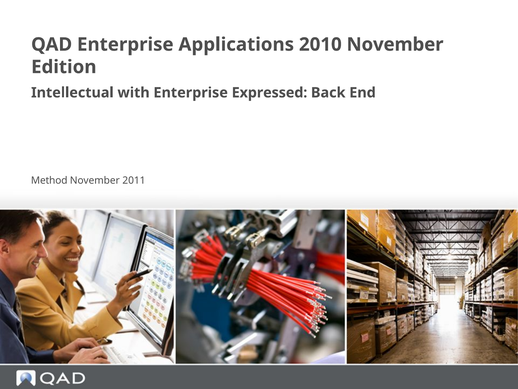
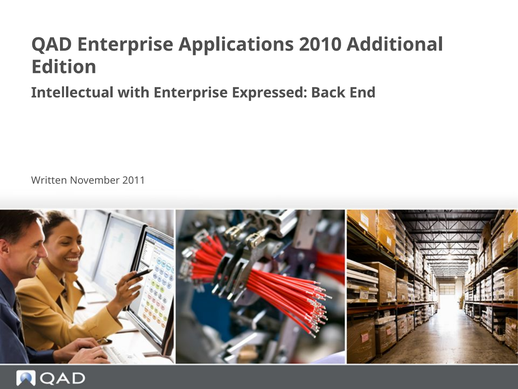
2010 November: November -> Additional
Method: Method -> Written
